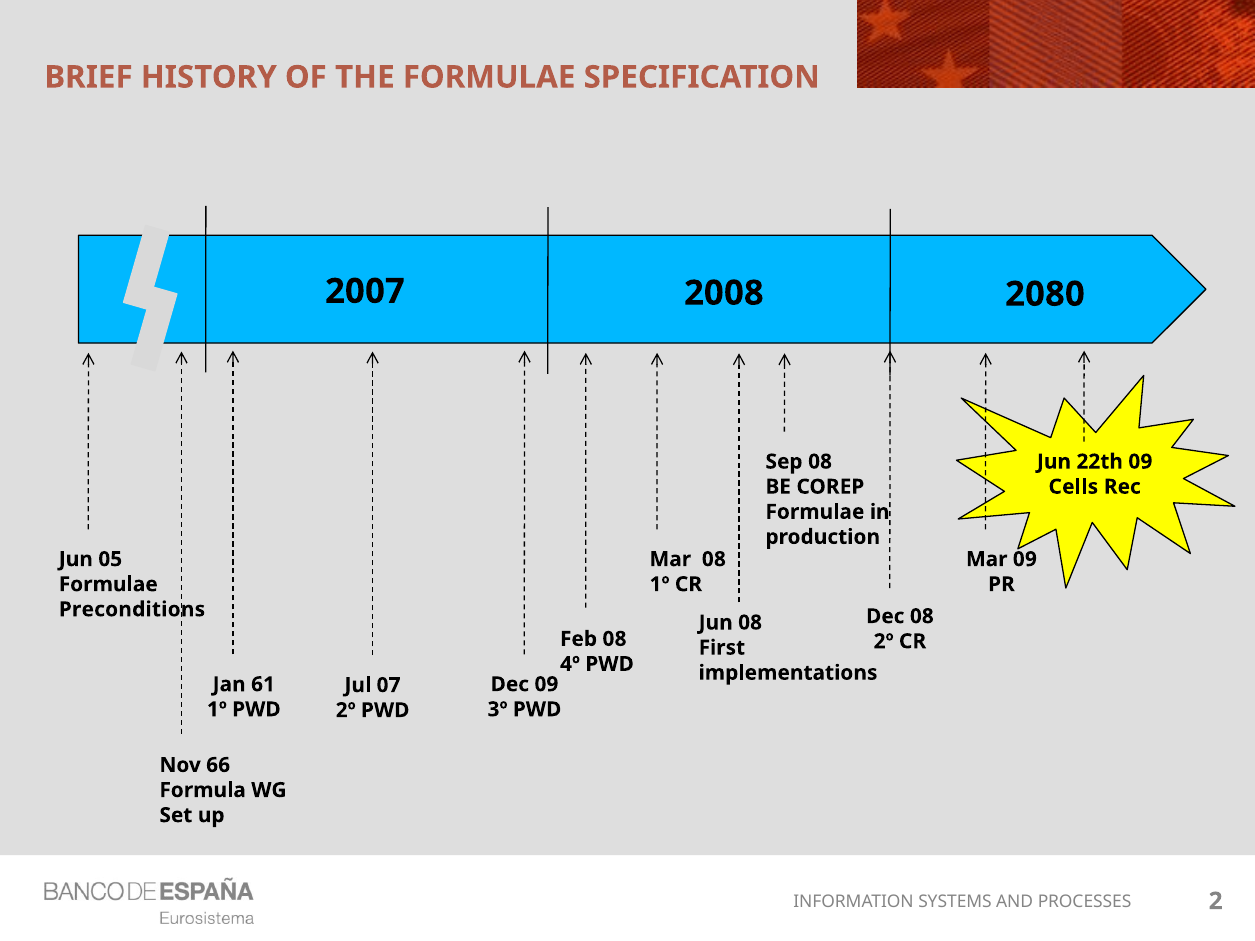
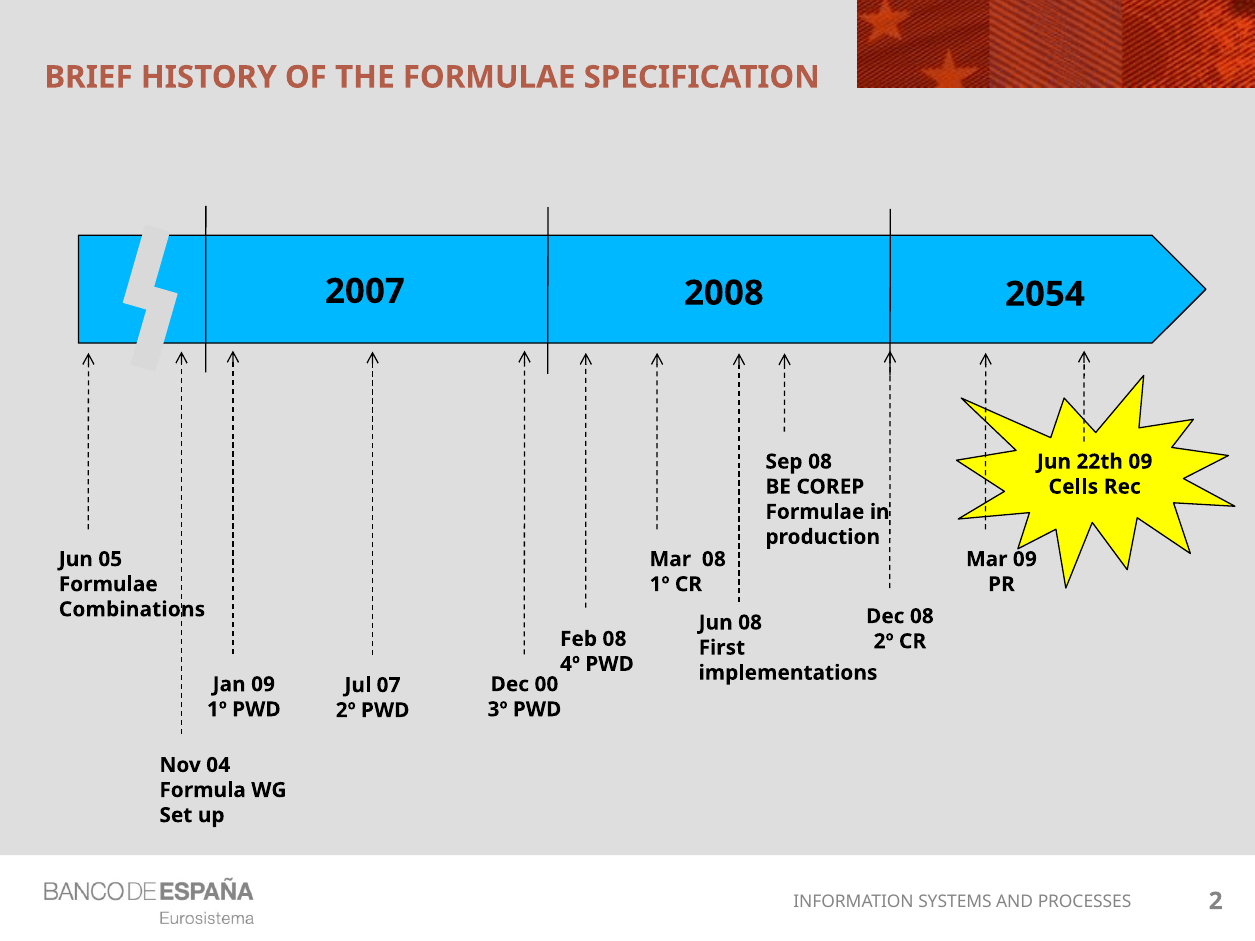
2080: 2080 -> 2054
Preconditions: Preconditions -> Combinations
Jan 61: 61 -> 09
Dec 09: 09 -> 00
66: 66 -> 04
